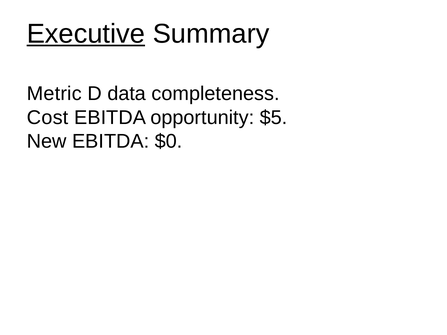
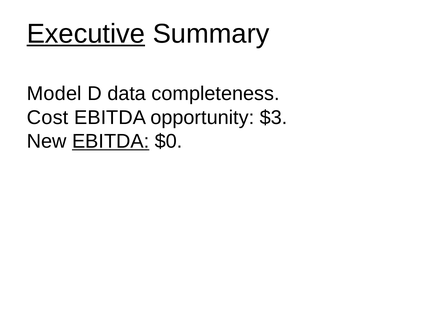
Metric: Metric -> Model
$5: $5 -> $3
EBITDA at (111, 141) underline: none -> present
